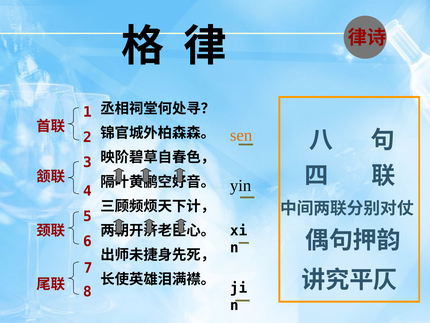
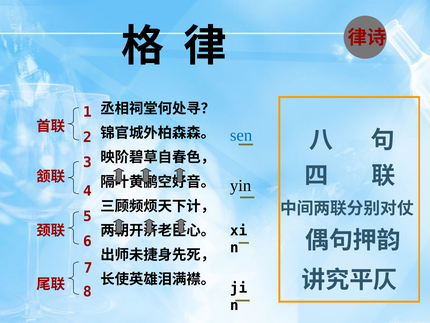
sen colour: orange -> blue
